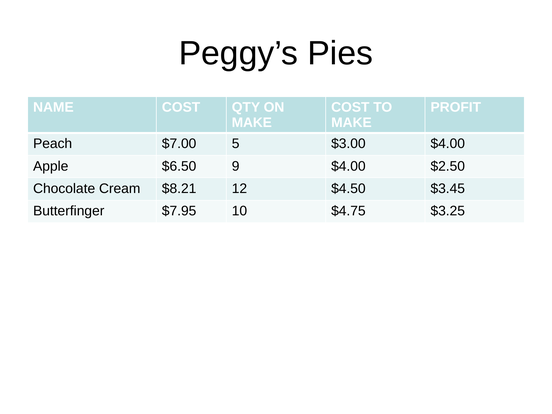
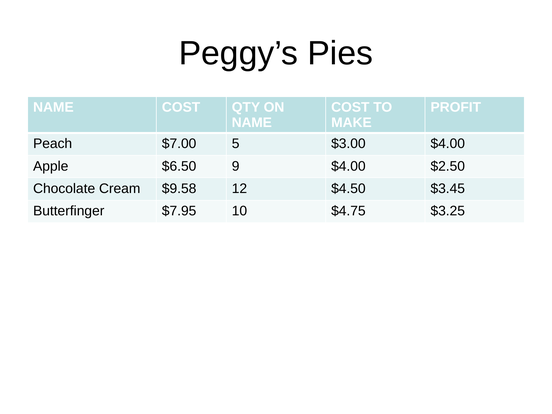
MAKE at (252, 123): MAKE -> NAME
$8.21: $8.21 -> $9.58
